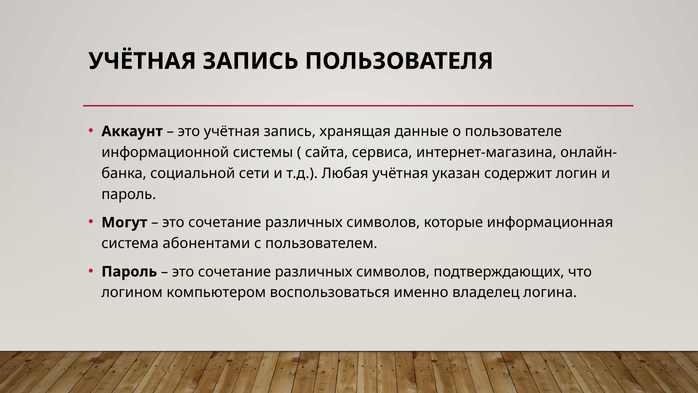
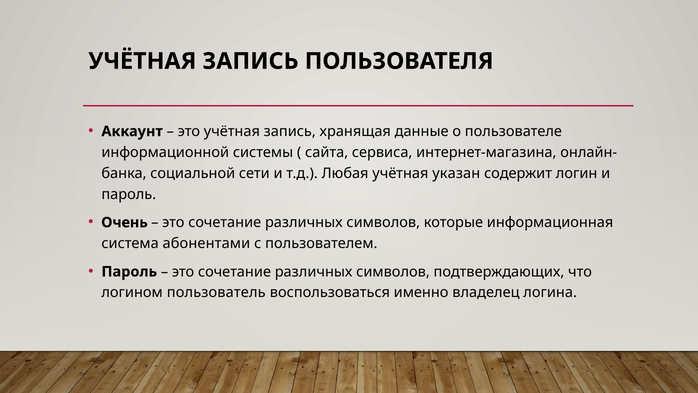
Могут: Могут -> Очень
компьютером: компьютером -> пользователь
